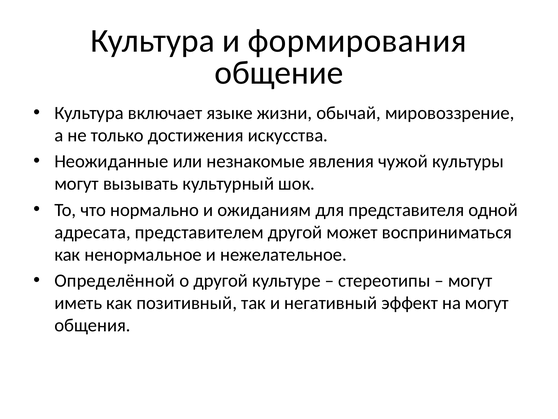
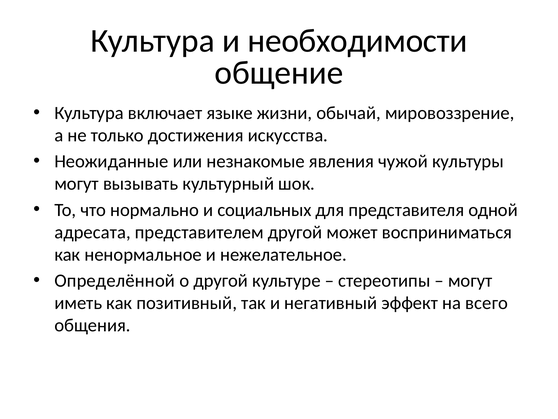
формирования: формирования -> необходимости
ожиданиям: ожиданиям -> социальных
на могут: могут -> всего
